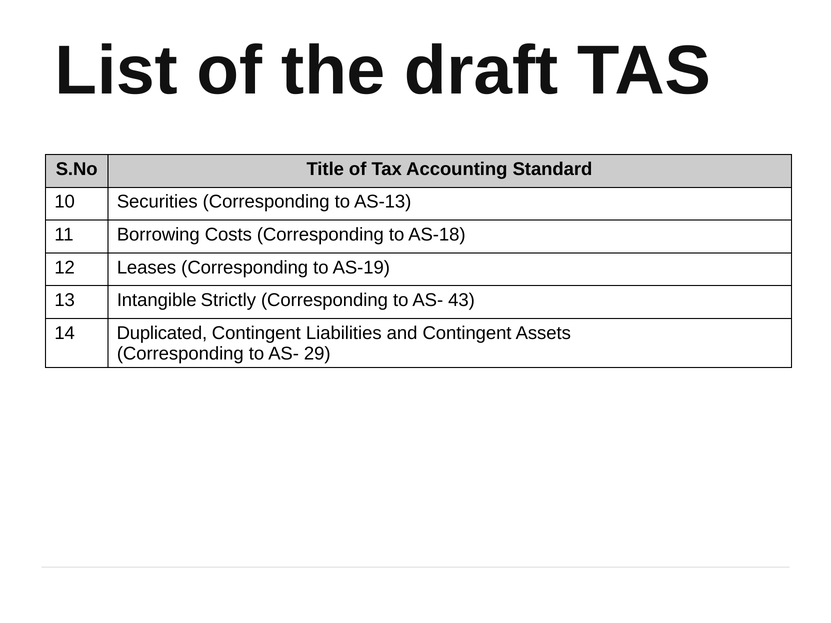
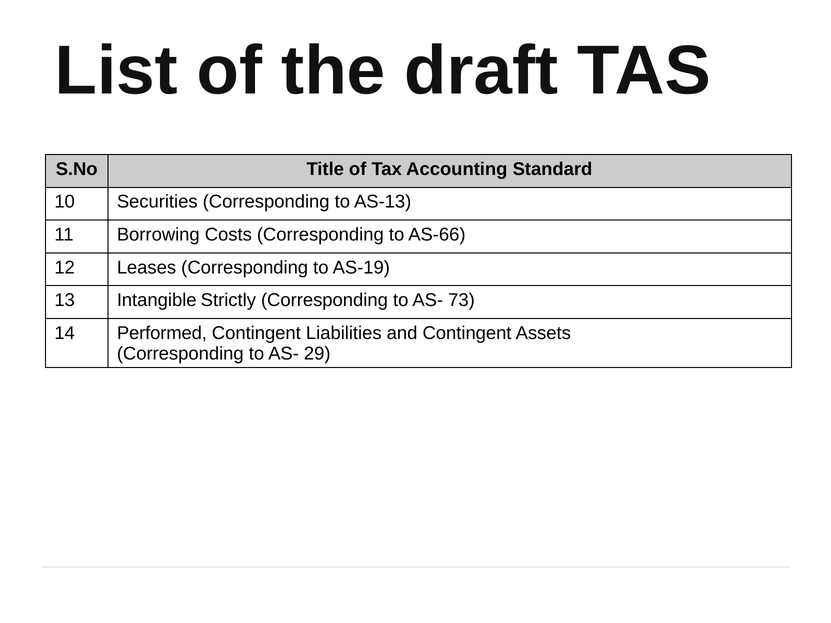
AS-18: AS-18 -> AS-66
43: 43 -> 73
Duplicated: Duplicated -> Performed
